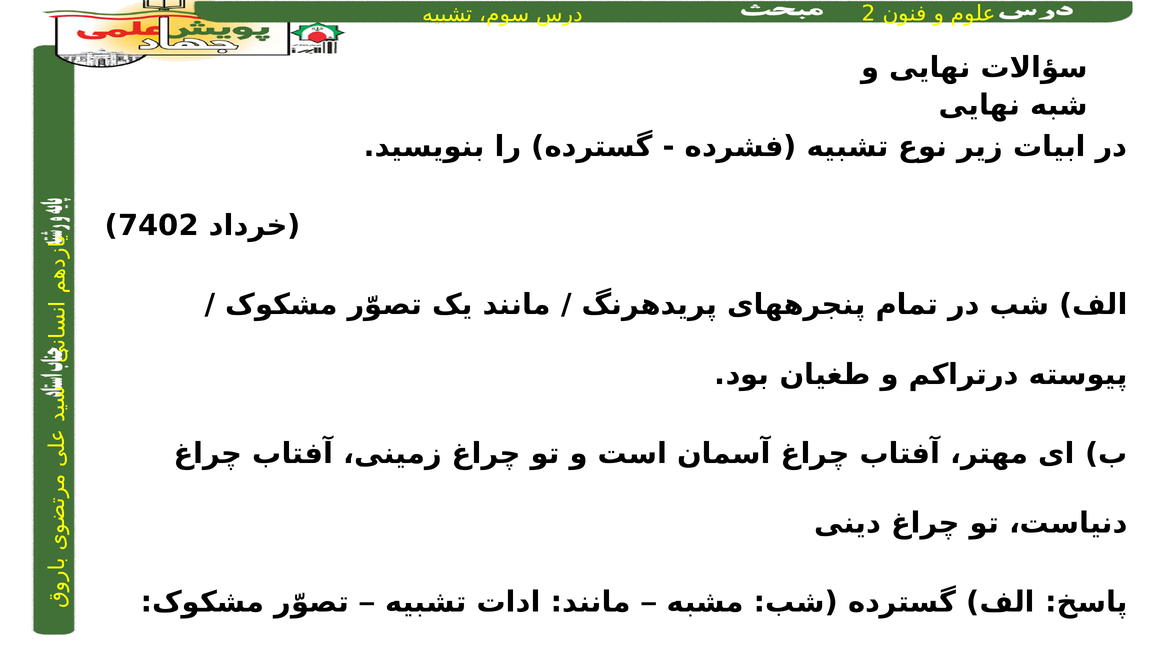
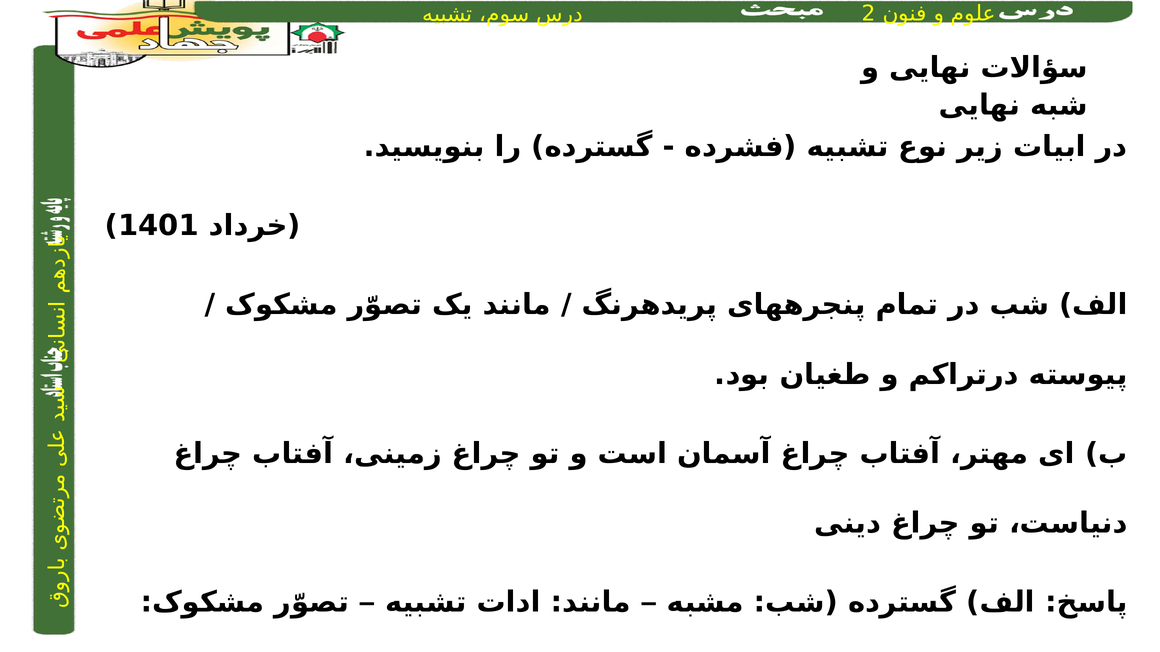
7402: 7402 -> 1401
